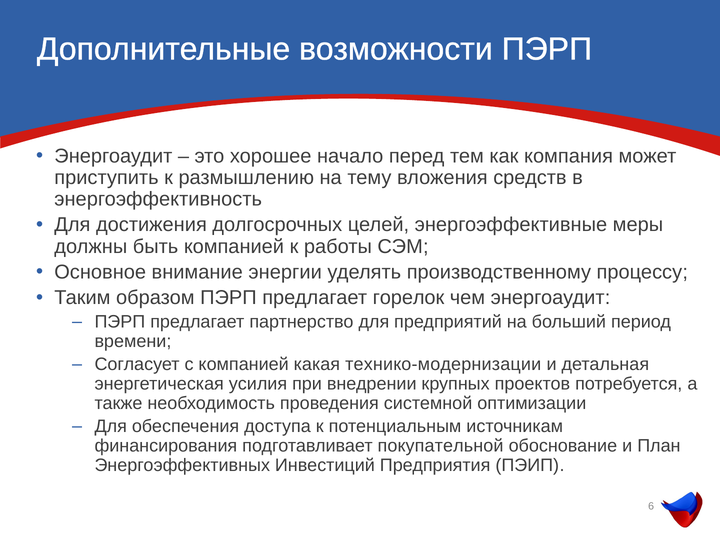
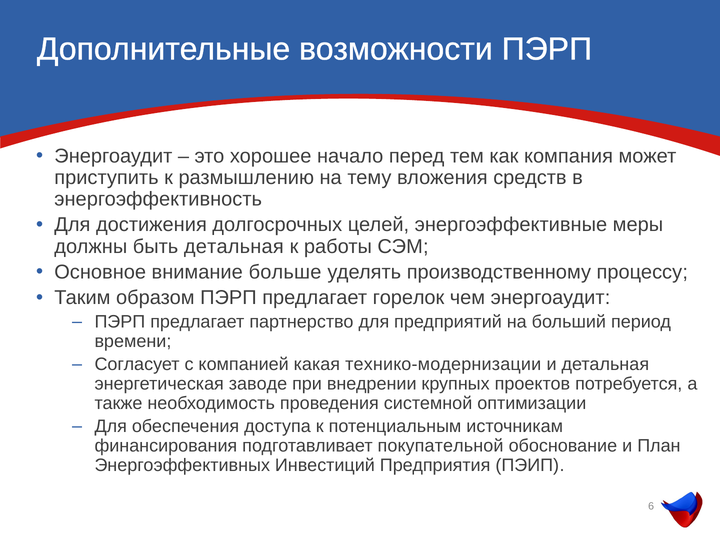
быть компанией: компанией -> детальная
энергии: энергии -> больше
усилия: усилия -> заводе
